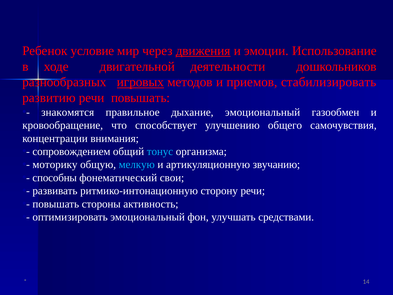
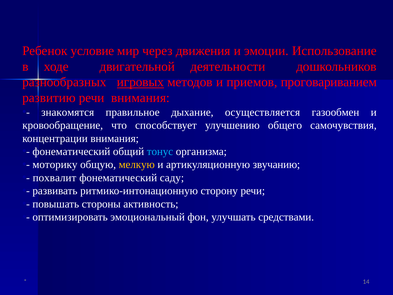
движения underline: present -> none
стабилизировать: стабилизировать -> проговариванием
речи повышать: повышать -> внимания
дыхание эмоциональный: эмоциональный -> осуществляется
сопровождением at (71, 151): сопровождением -> фонематический
мелкую colour: light blue -> yellow
способны: способны -> похвалит
свои: свои -> саду
